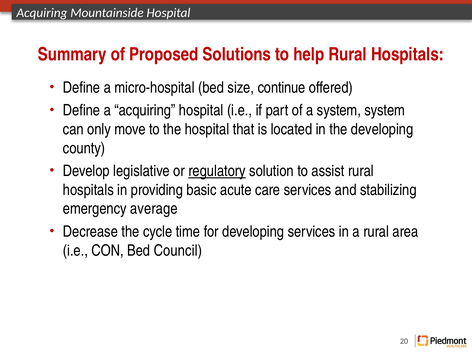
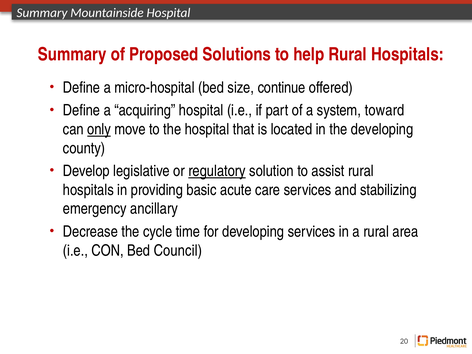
Acquiring at (42, 13): Acquiring -> Summary
system system: system -> toward
only underline: none -> present
average: average -> ancillary
